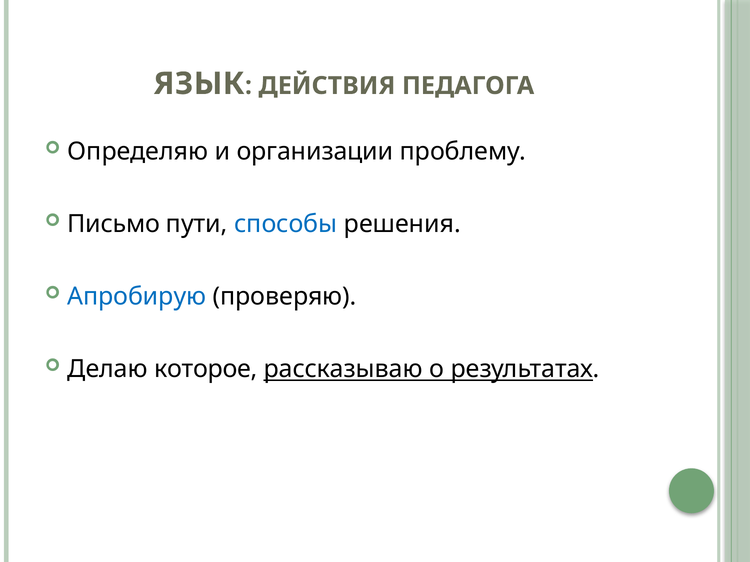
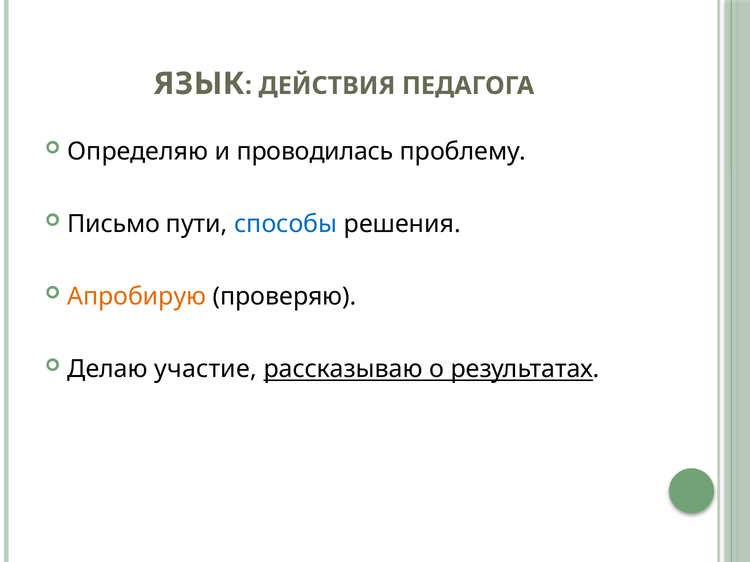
организации: организации -> проводилась
Апробирую colour: blue -> orange
которое: которое -> участие
